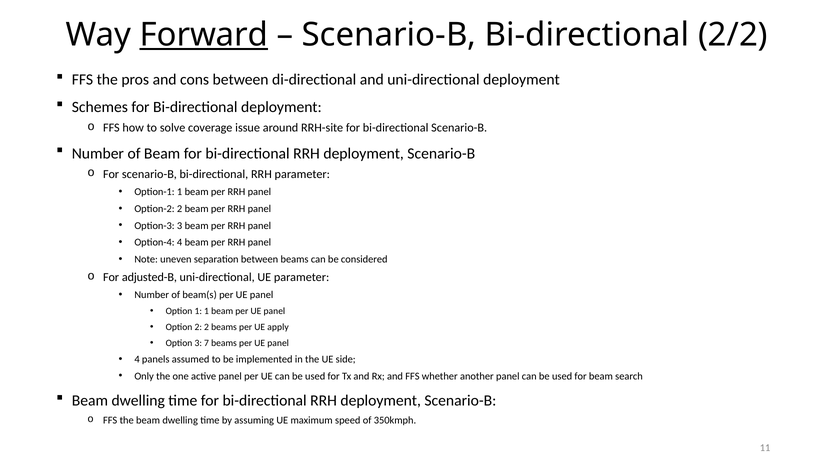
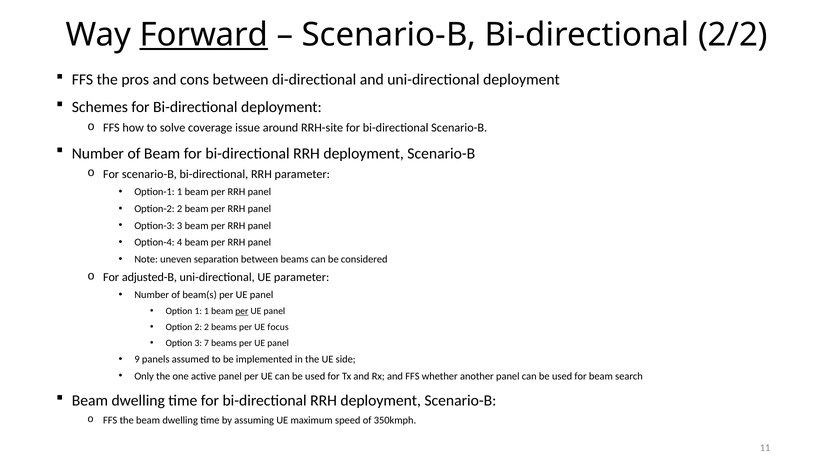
per at (242, 311) underline: none -> present
apply: apply -> focus
4 at (137, 359): 4 -> 9
